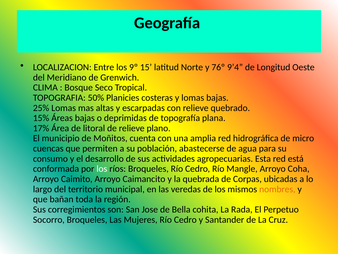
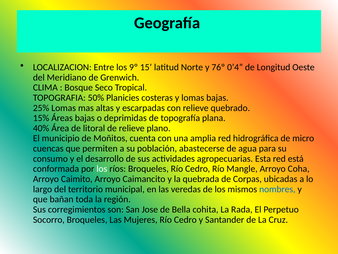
9’4: 9’4 -> 0’4
17%: 17% -> 40%
nombres colour: orange -> blue
